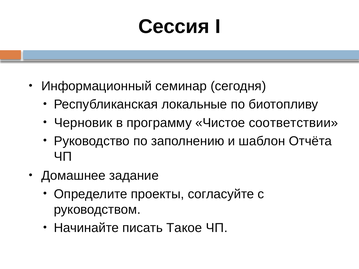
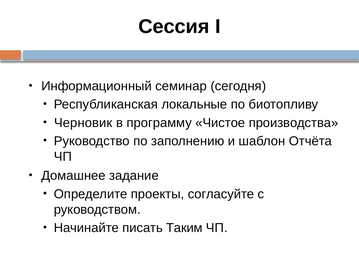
соответствии: соответствии -> производства
Такое: Такое -> Таким
